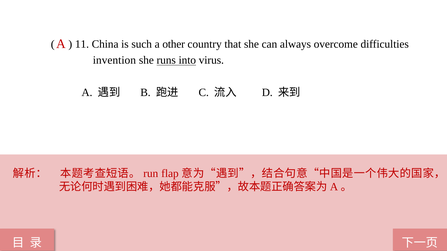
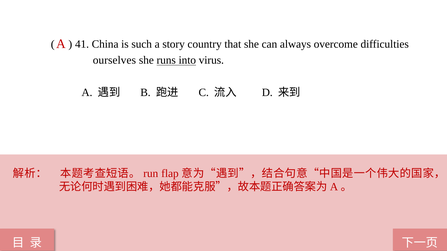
11: 11 -> 41
other: other -> story
invention: invention -> ourselves
